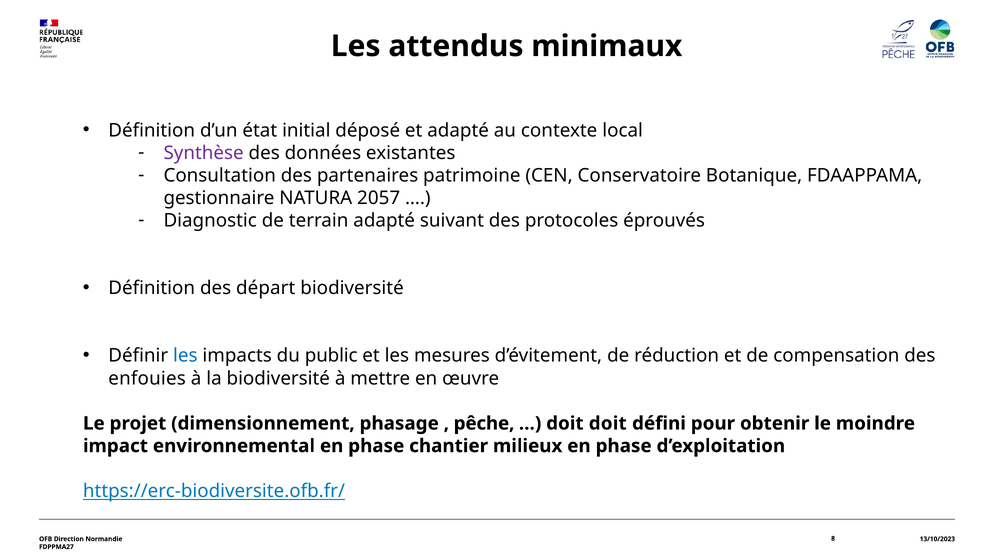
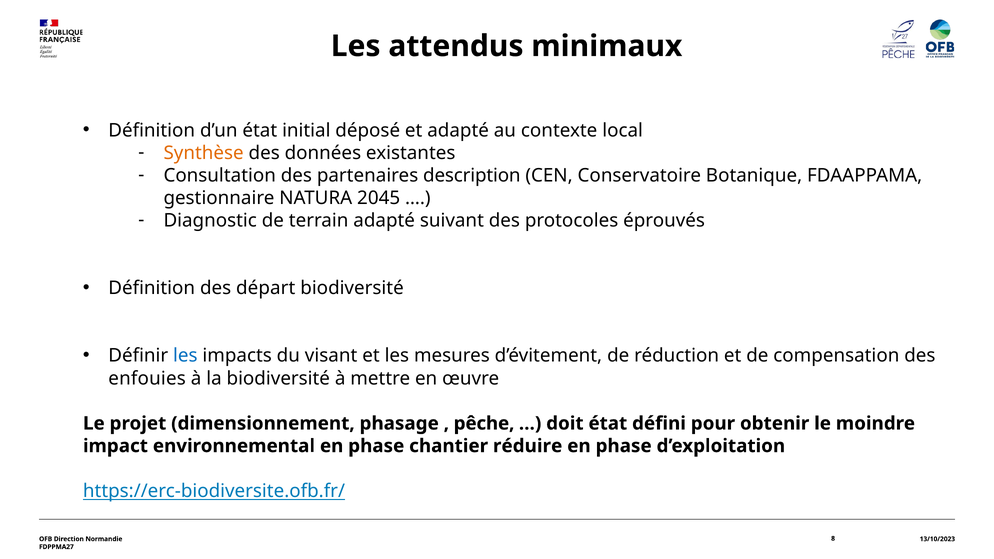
Synthèse colour: purple -> orange
patrimoine: patrimoine -> description
2057: 2057 -> 2045
public: public -> visant
doit doit: doit -> état
milieux: milieux -> réduire
